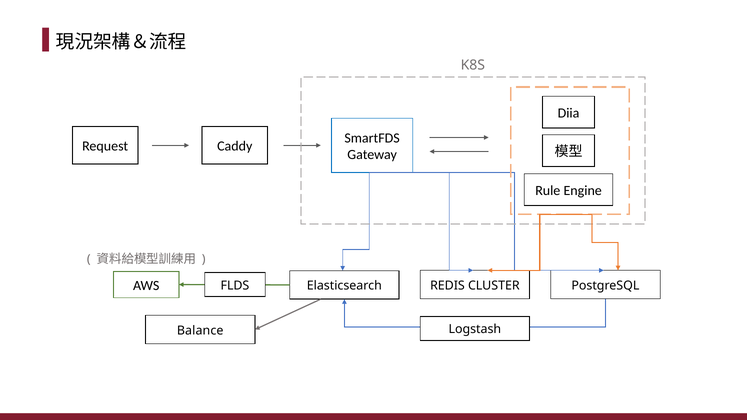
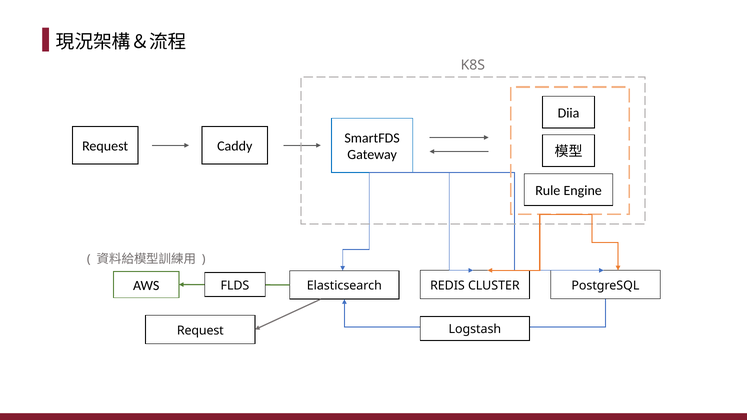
Balance at (200, 331): Balance -> Request
